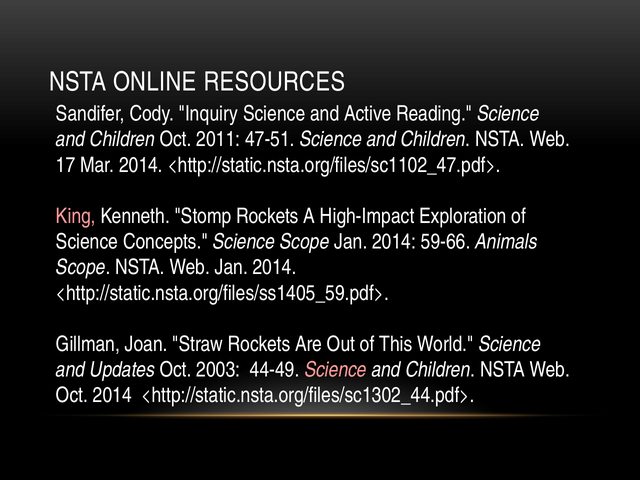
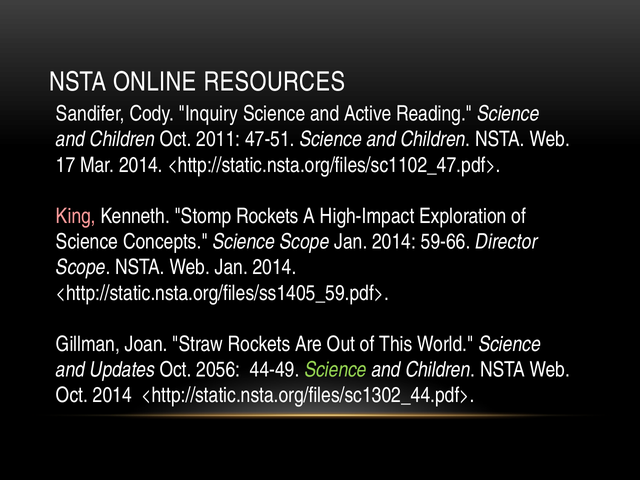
Animals: Animals -> Director
2003: 2003 -> 2056
Science at (336, 370) colour: pink -> light green
